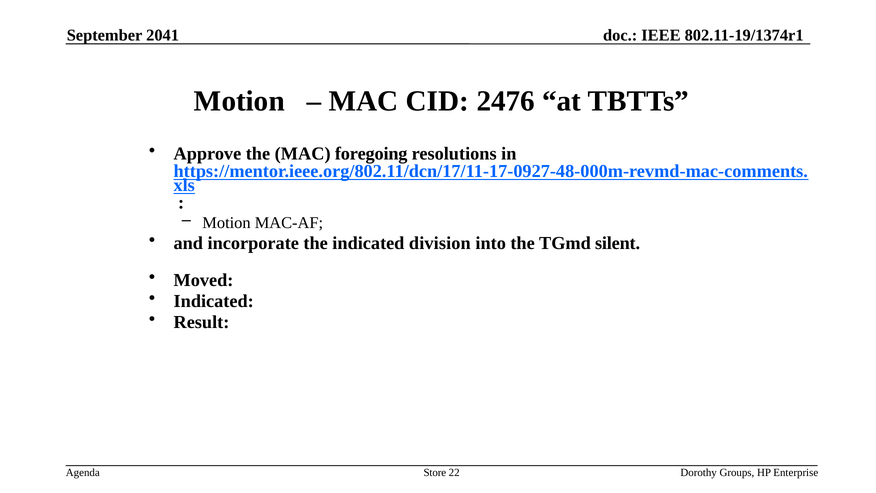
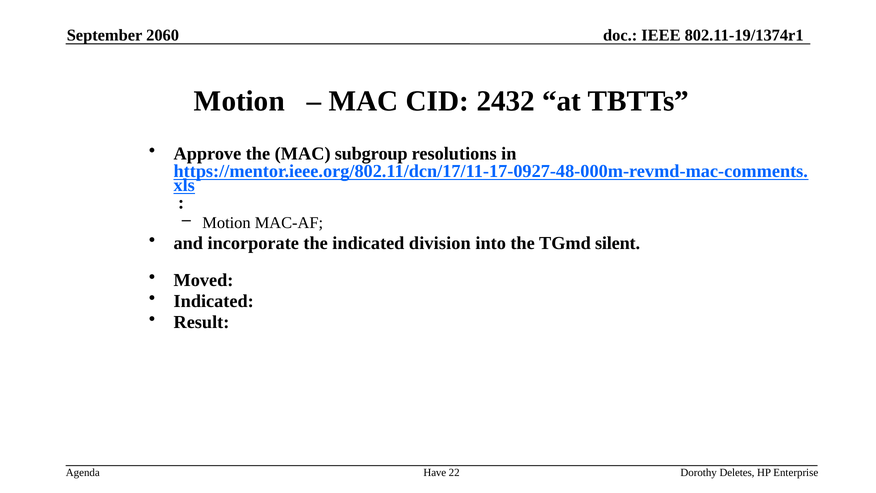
2041: 2041 -> 2060
2476: 2476 -> 2432
foregoing: foregoing -> subgroup
Store: Store -> Have
Groups: Groups -> Deletes
